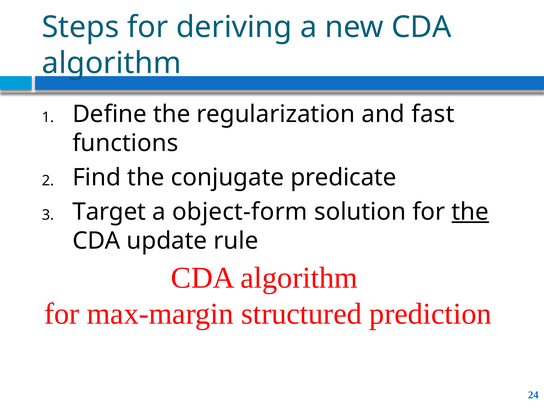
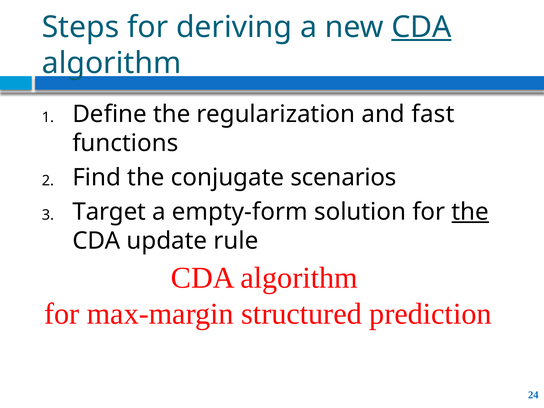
CDA at (421, 27) underline: none -> present
predicate: predicate -> scenarios
object-form: object-form -> empty-form
